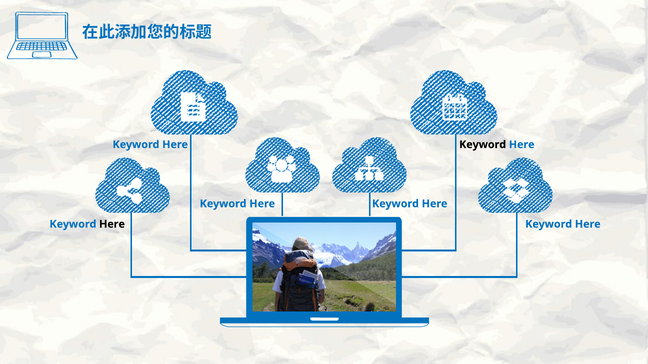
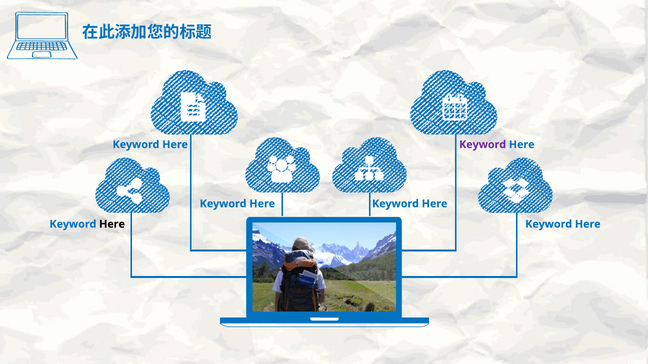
Keyword at (483, 145) colour: black -> purple
